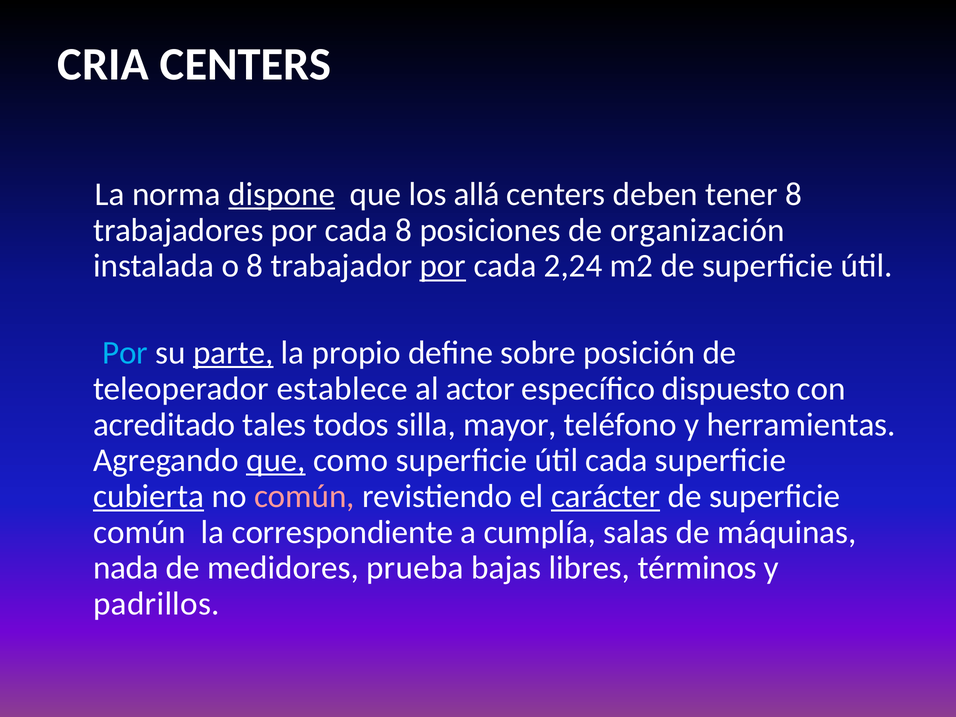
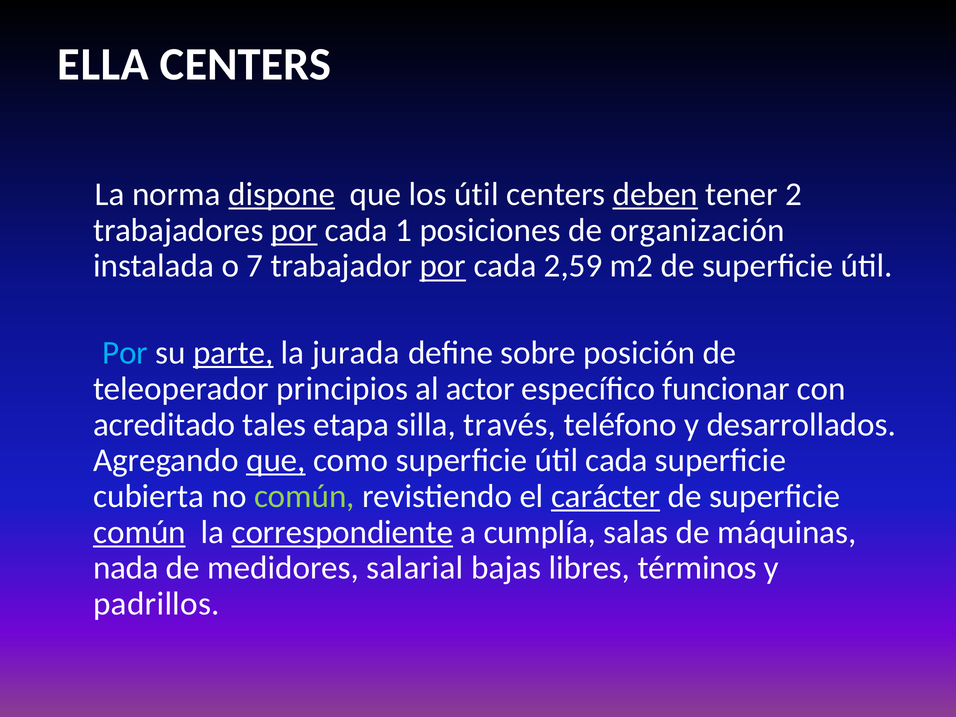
CRIA: CRIA -> ELLA
los allá: allá -> útil
deben underline: none -> present
tener 8: 8 -> 2
por at (294, 230) underline: none -> present
cada 8: 8 -> 1
o 8: 8 -> 7
2,24: 2,24 -> 2,59
propio: propio -> jurada
establece: establece -> principios
dispuesto: dispuesto -> funcionar
todos: todos -> etapa
mayor: mayor -> través
herramientas: herramientas -> desarrollados
cubierta underline: present -> none
común at (304, 496) colour: pink -> light green
común at (140, 532) underline: none -> present
correspondiente underline: none -> present
prueba: prueba -> salarial
